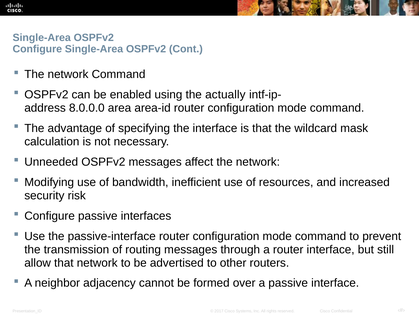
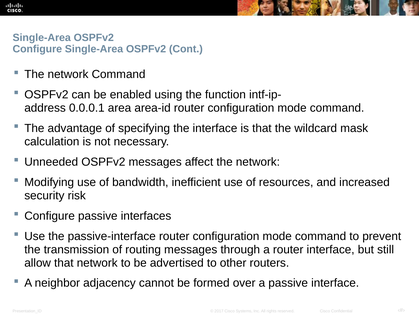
actually: actually -> function
8.0.0.0: 8.0.0.0 -> 0.0.0.1
